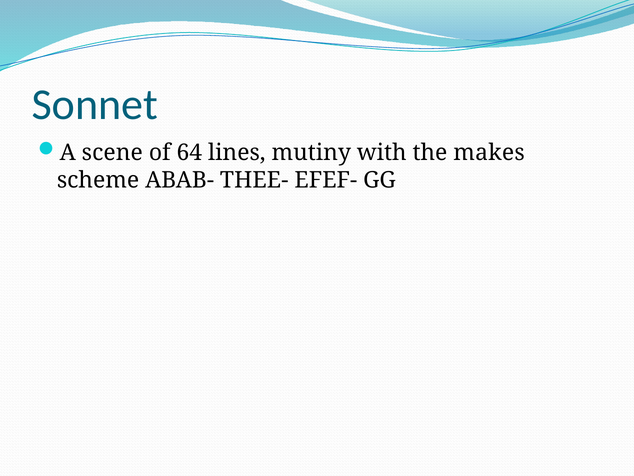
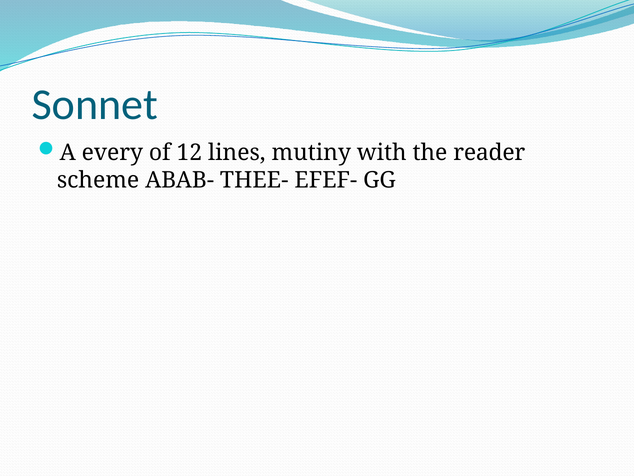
scene: scene -> every
64: 64 -> 12
makes: makes -> reader
